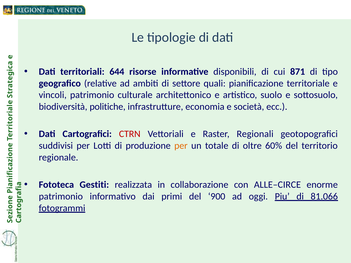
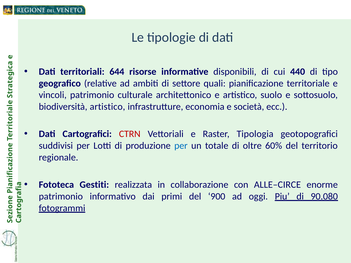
871: 871 -> 440
biodiversità politiche: politiche -> artistico
Regionali: Regionali -> Tipologia
per at (181, 146) colour: orange -> blue
81.066: 81.066 -> 90.080
